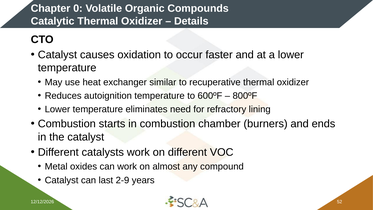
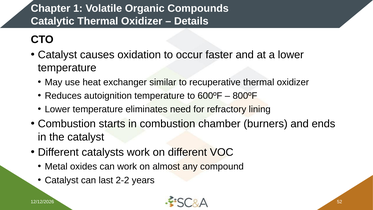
0: 0 -> 1
2-9: 2-9 -> 2-2
